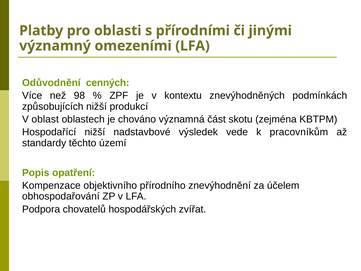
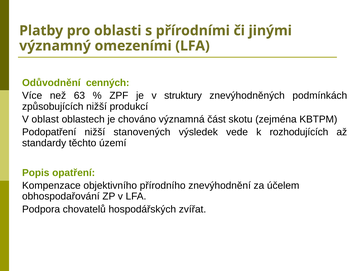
98: 98 -> 63
kontextu: kontextu -> struktury
Hospodařící: Hospodařící -> Podopatření
nadstavbové: nadstavbové -> stanovených
pracovníkům: pracovníkům -> rozhodujících
